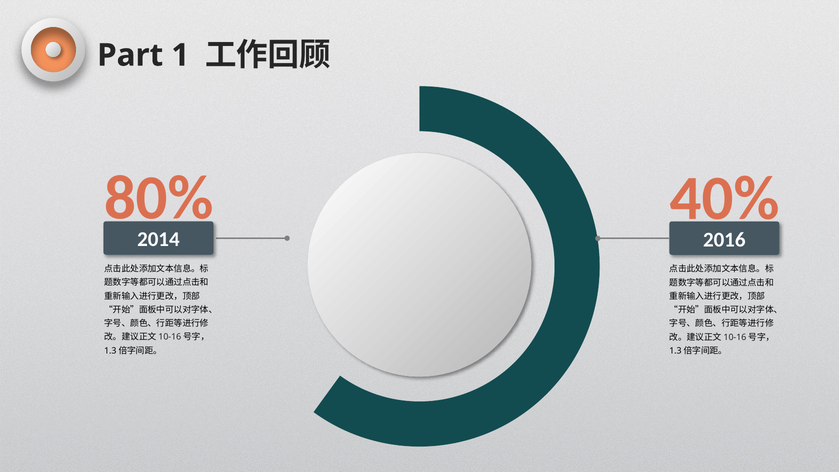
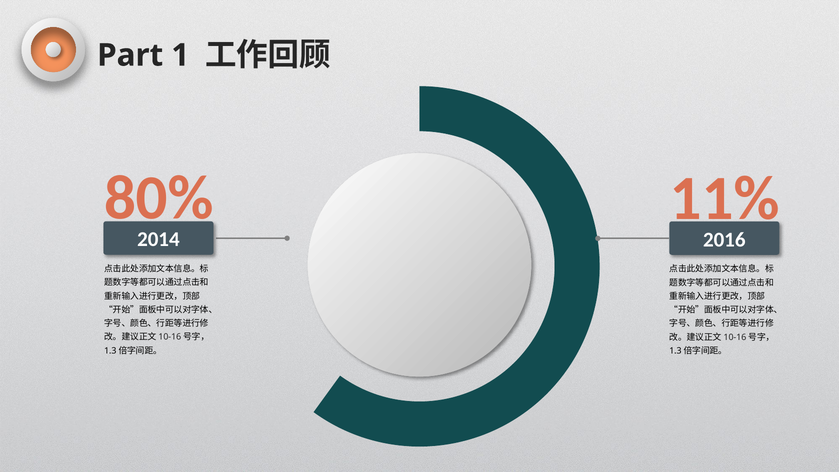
40%: 40% -> 11%
